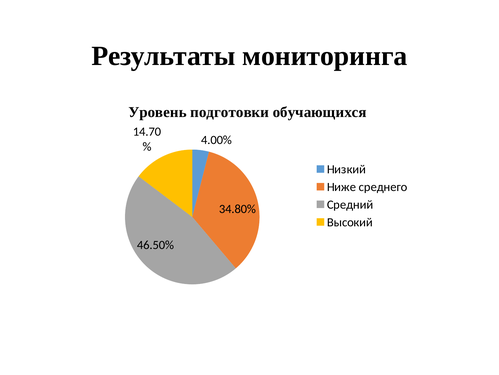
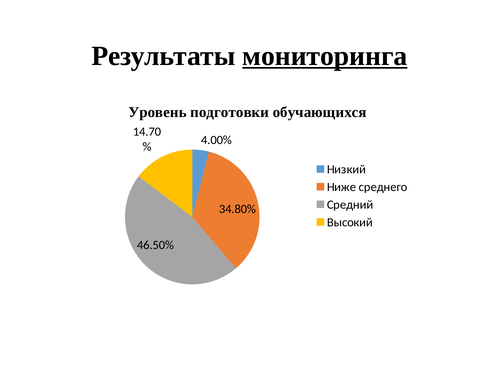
мониторинга underline: none -> present
